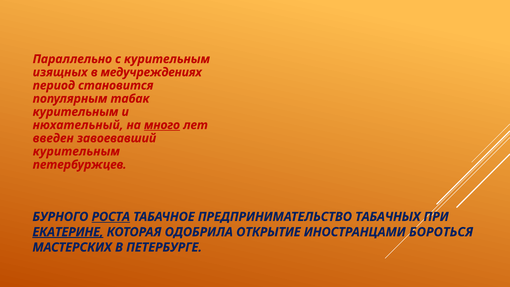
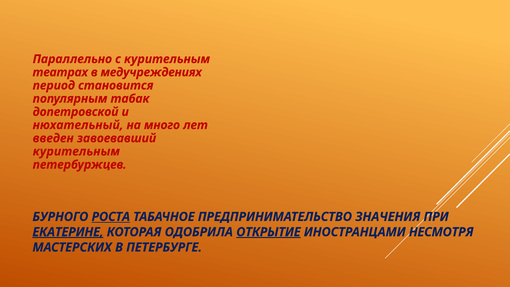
изящных: изящных -> театрах
курительным at (76, 112): курительным -> допетровской
много underline: present -> none
ТАБАЧНЫХ: ТАБАЧНЫХ -> ЗНАЧЕНИЯ
ОТКРЫТИЕ underline: none -> present
БОРОТЬСЯ: БОРОТЬСЯ -> НЕСМОТРЯ
